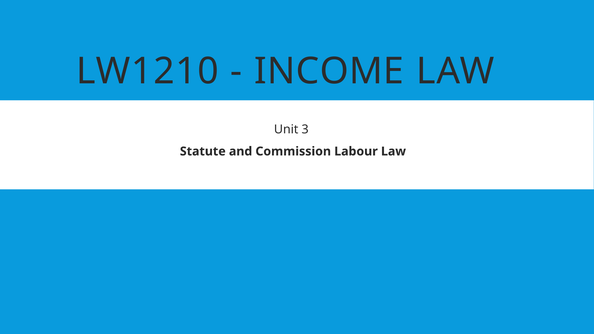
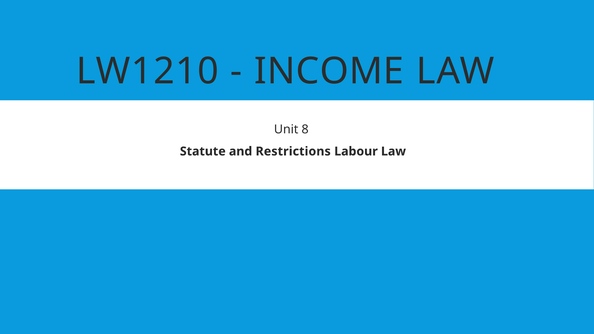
3: 3 -> 8
Commission: Commission -> Restrictions
